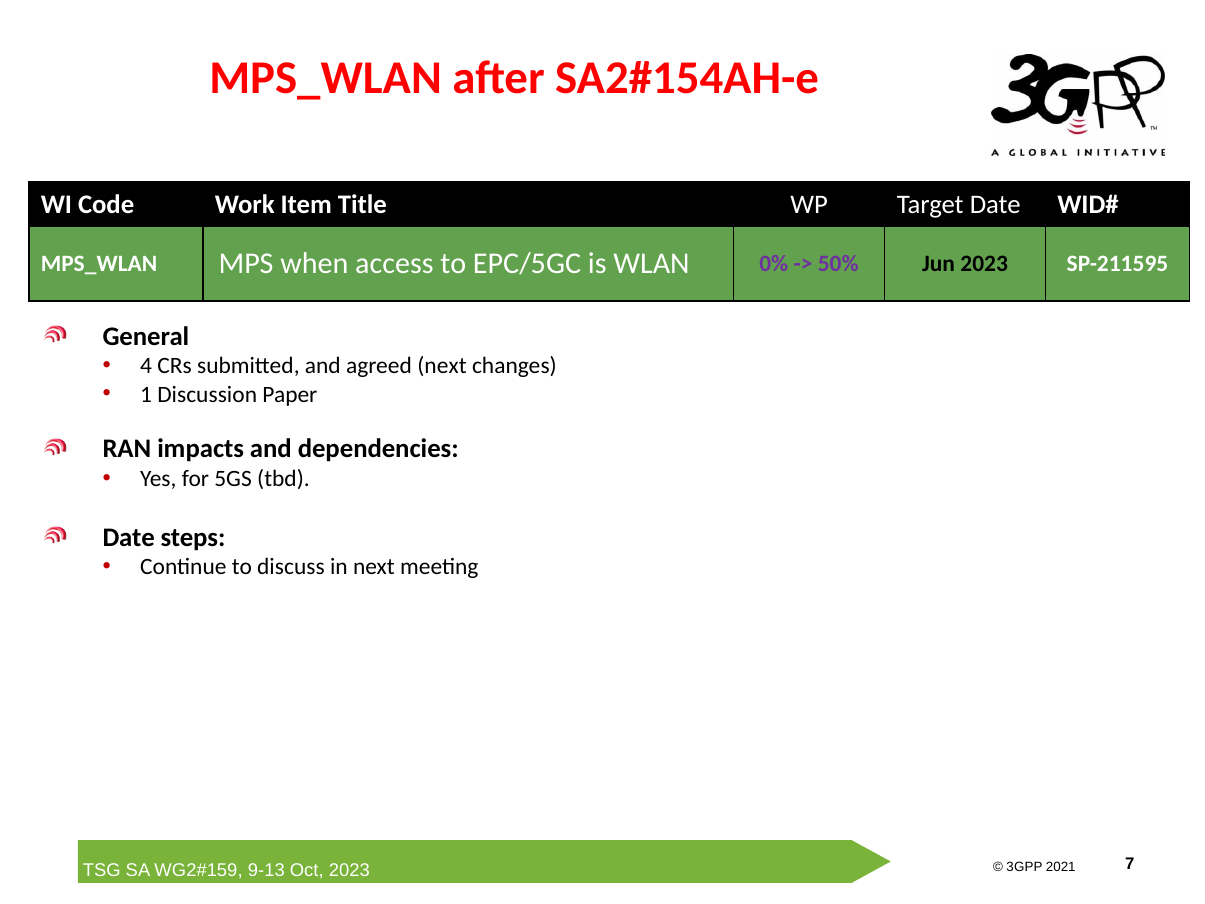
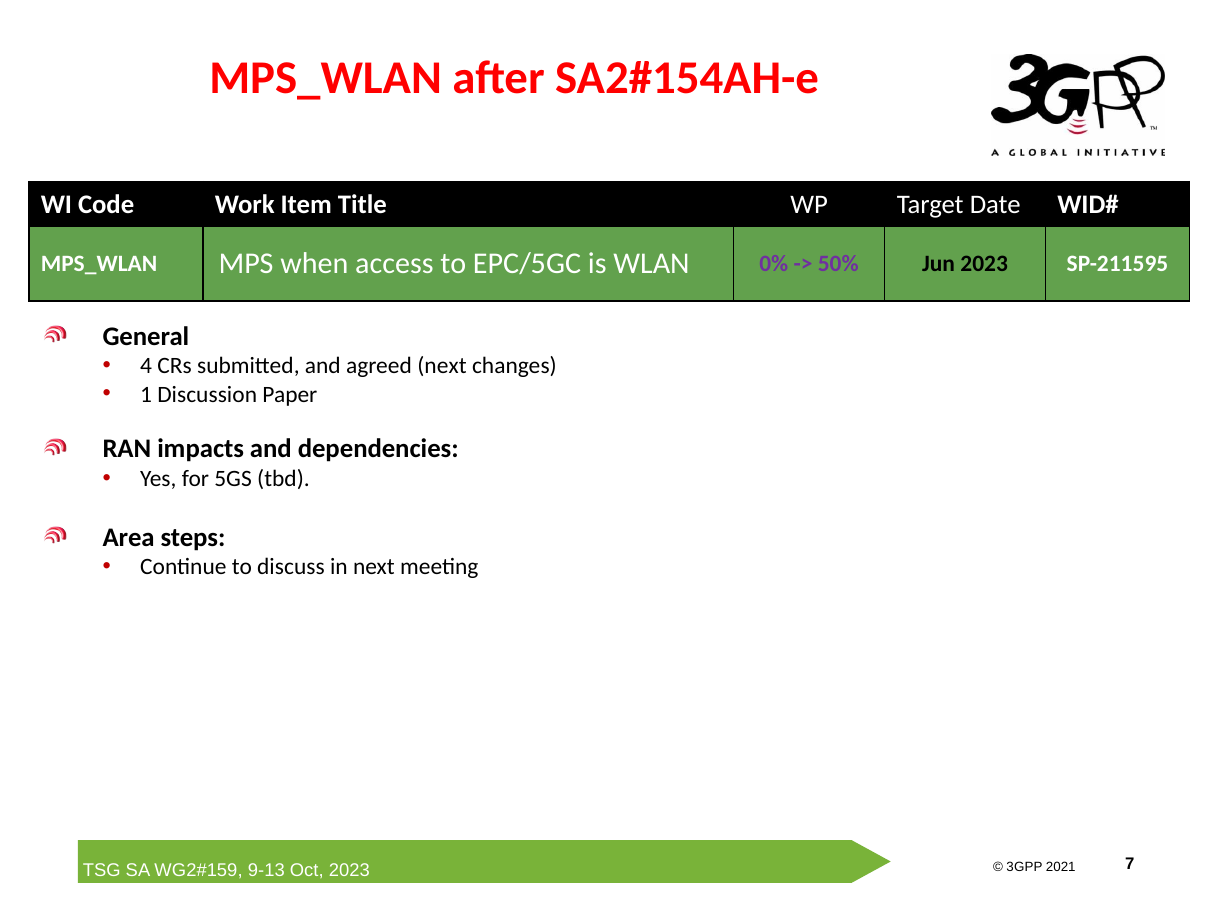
Date at (129, 537): Date -> Area
